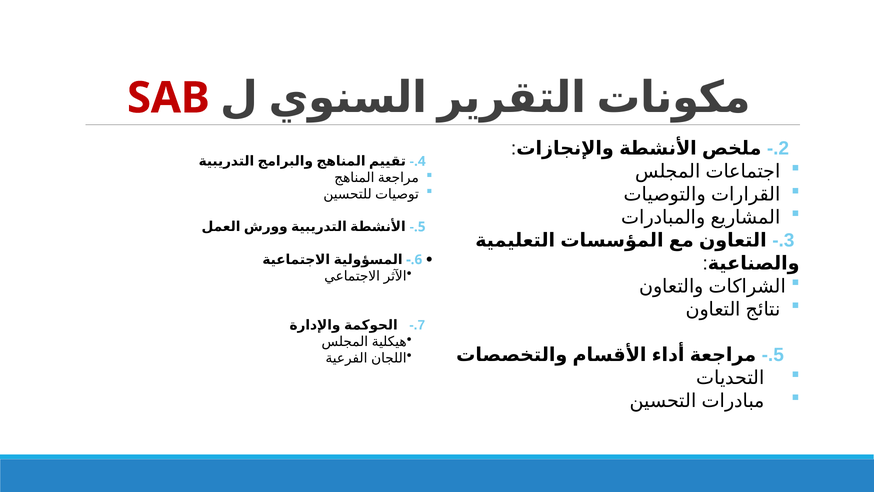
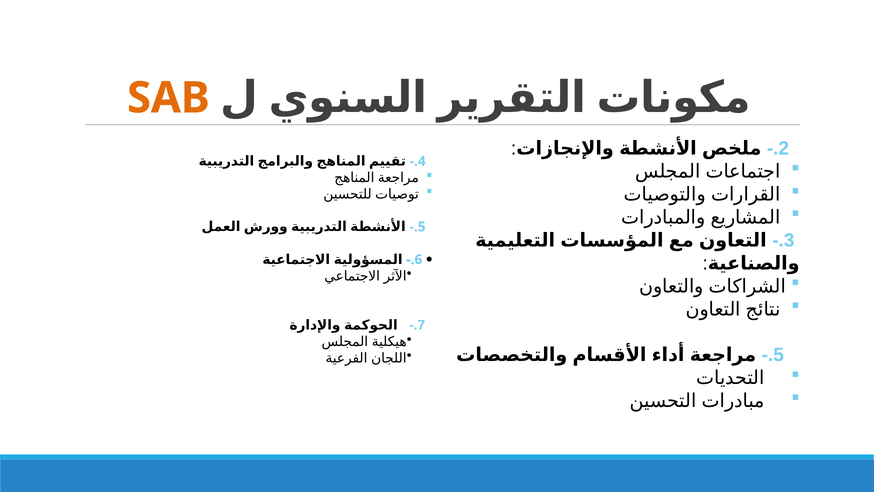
SAB colour: red -> orange
